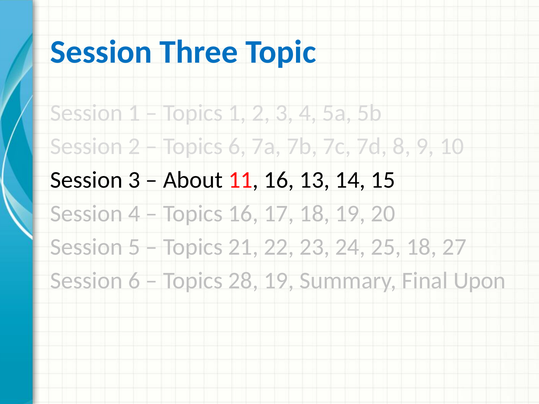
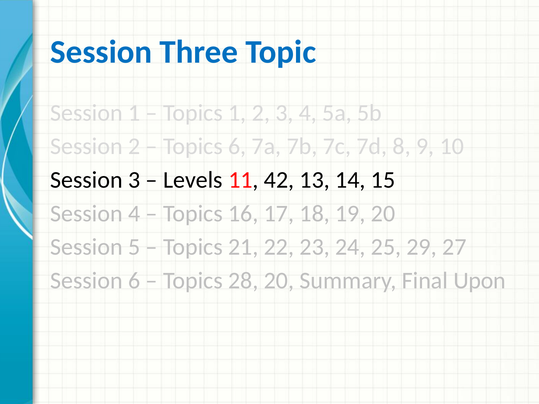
About: About -> Levels
11 16: 16 -> 42
25 18: 18 -> 29
28 19: 19 -> 20
